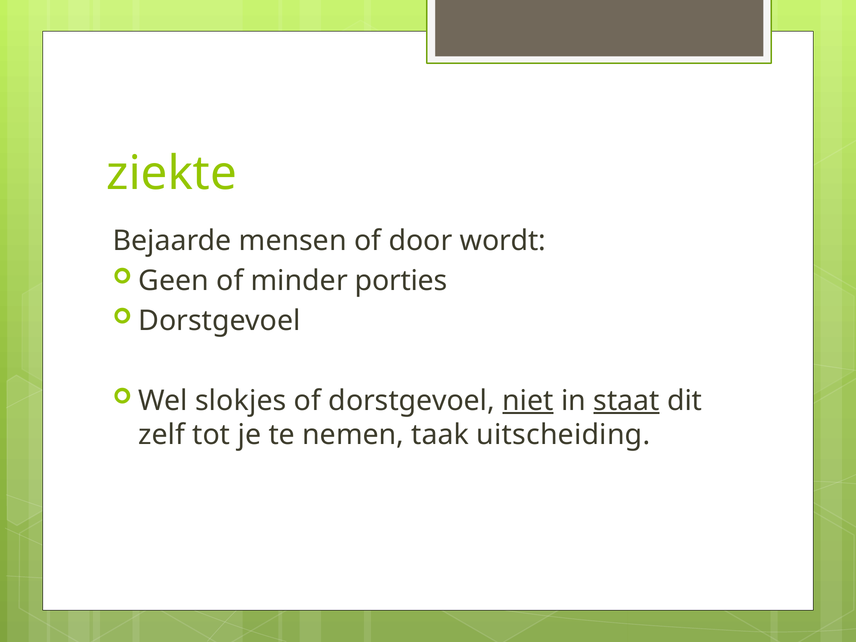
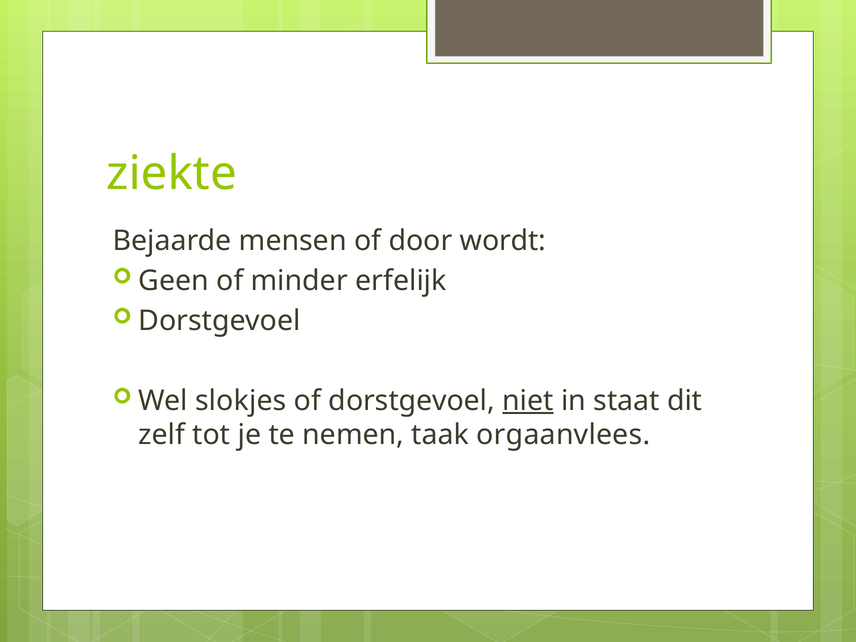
porties: porties -> erfelijk
staat underline: present -> none
uitscheiding: uitscheiding -> orgaanvlees
